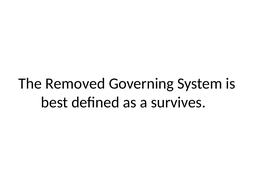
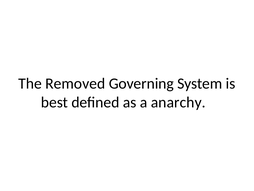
survives: survives -> anarchy
